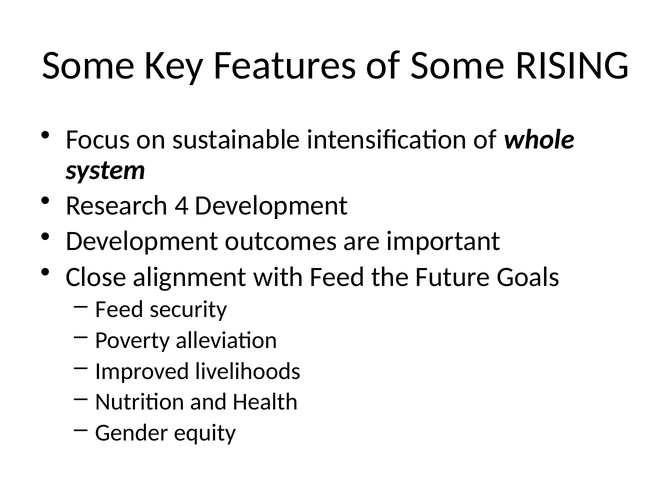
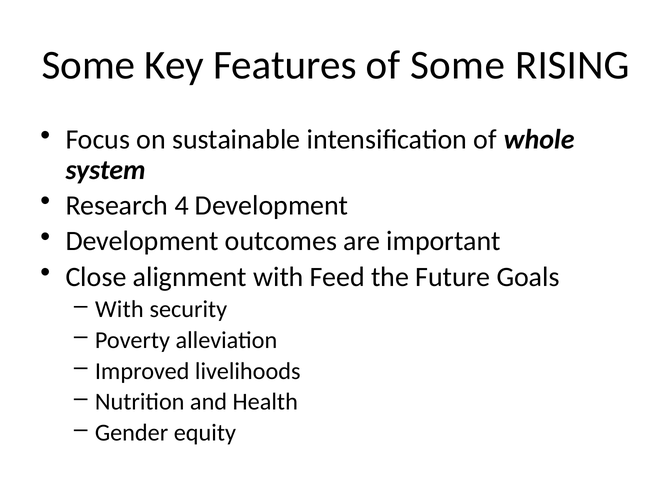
Feed at (119, 309): Feed -> With
